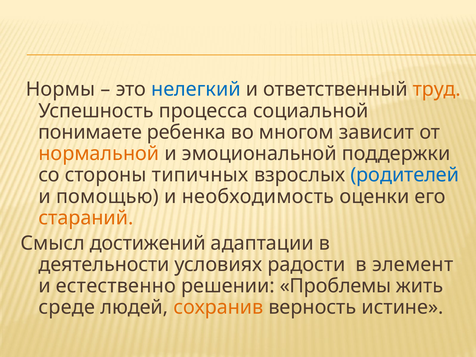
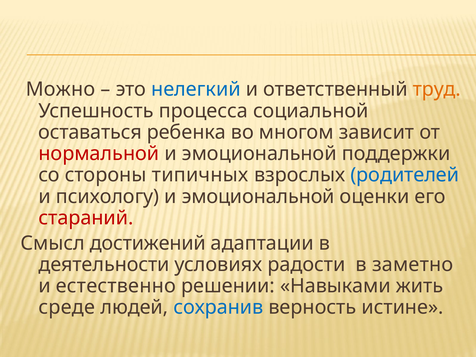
Нормы: Нормы -> Можно
понимаете: понимаете -> оставаться
нормальной colour: orange -> red
помощью: помощью -> психологу
необходимость at (258, 197): необходимость -> эмоциональной
стараний colour: orange -> red
элемент: элемент -> заметно
Проблемы: Проблемы -> Навыками
сохранив colour: orange -> blue
